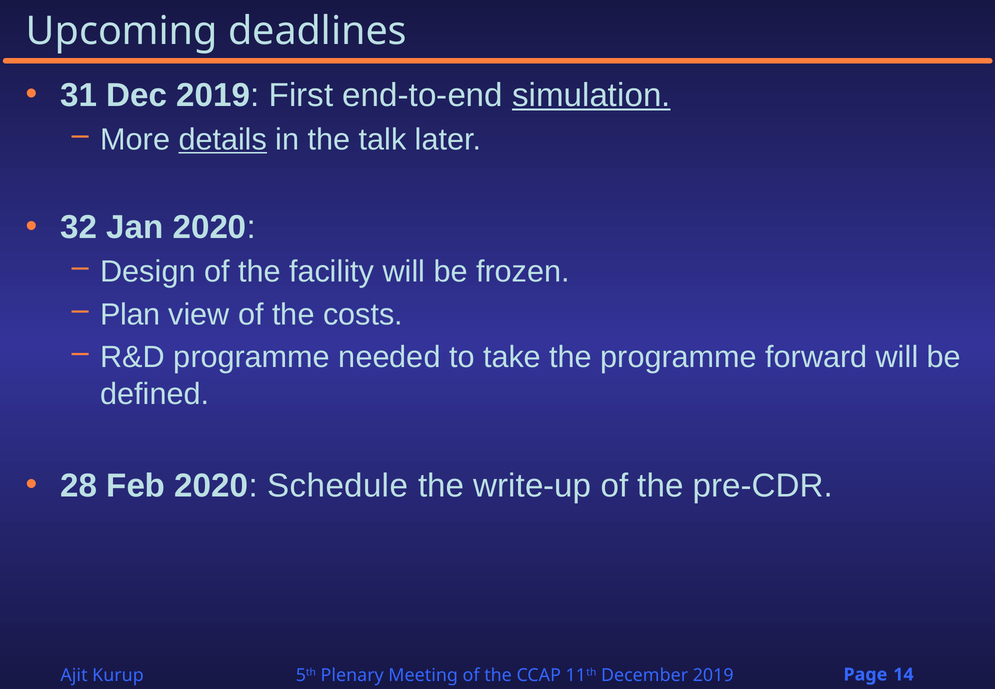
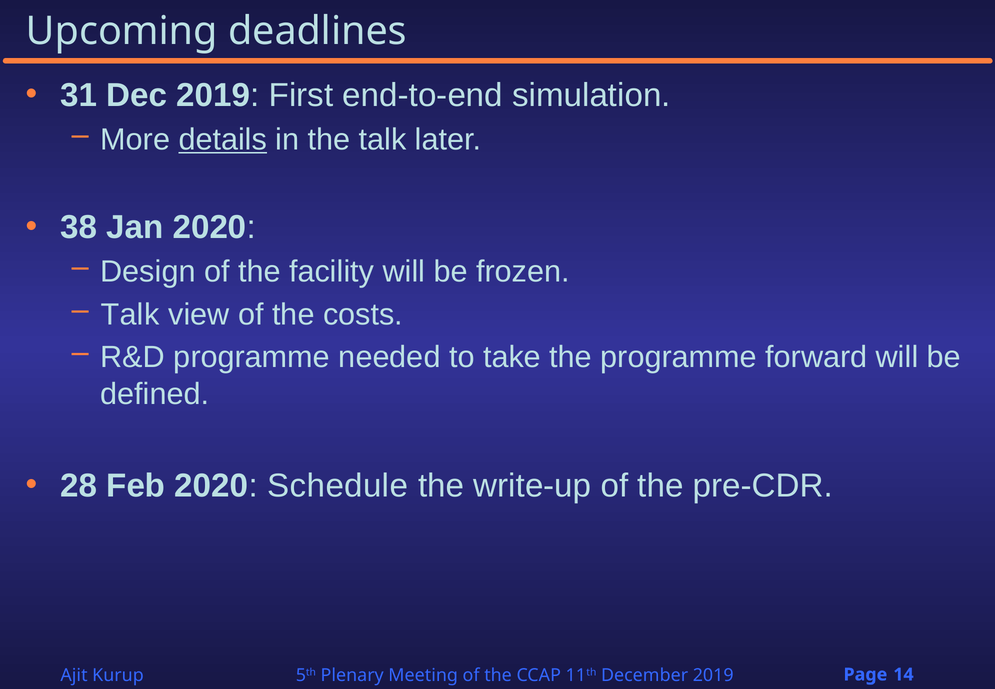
simulation underline: present -> none
32: 32 -> 38
Plan at (130, 314): Plan -> Talk
